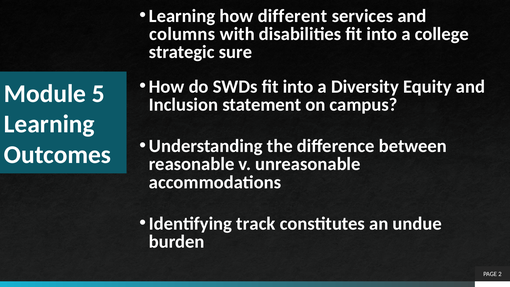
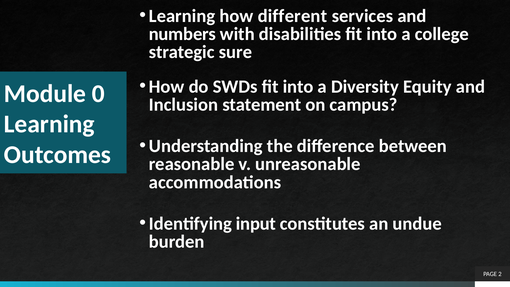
columns: columns -> numbers
5: 5 -> 0
track: track -> input
